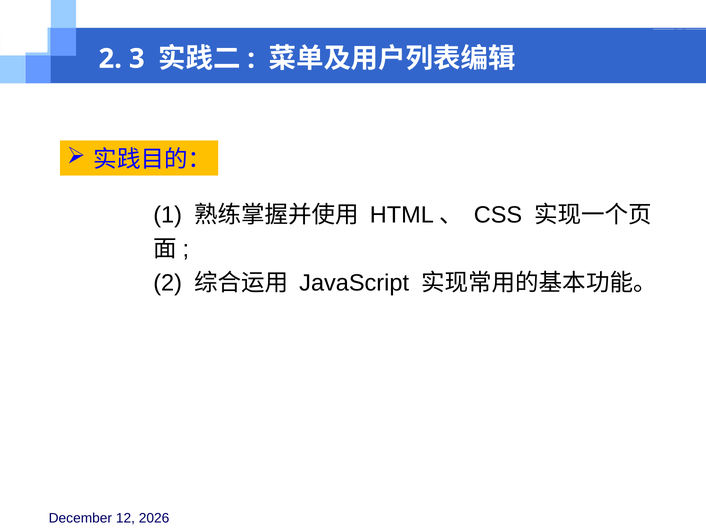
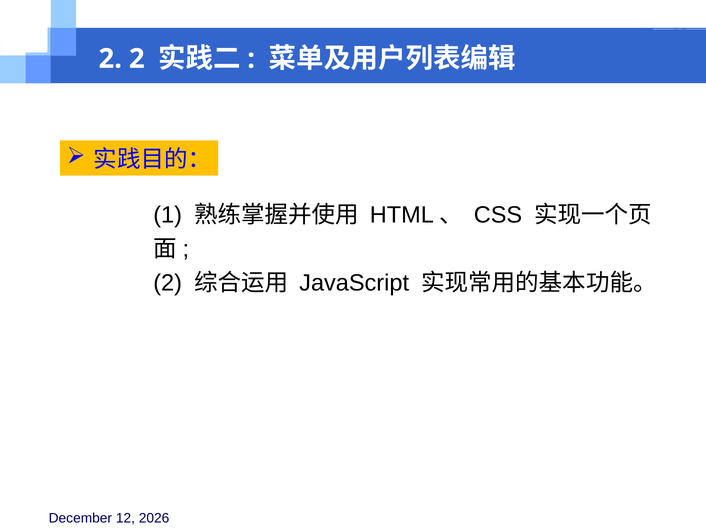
2 3: 3 -> 2
